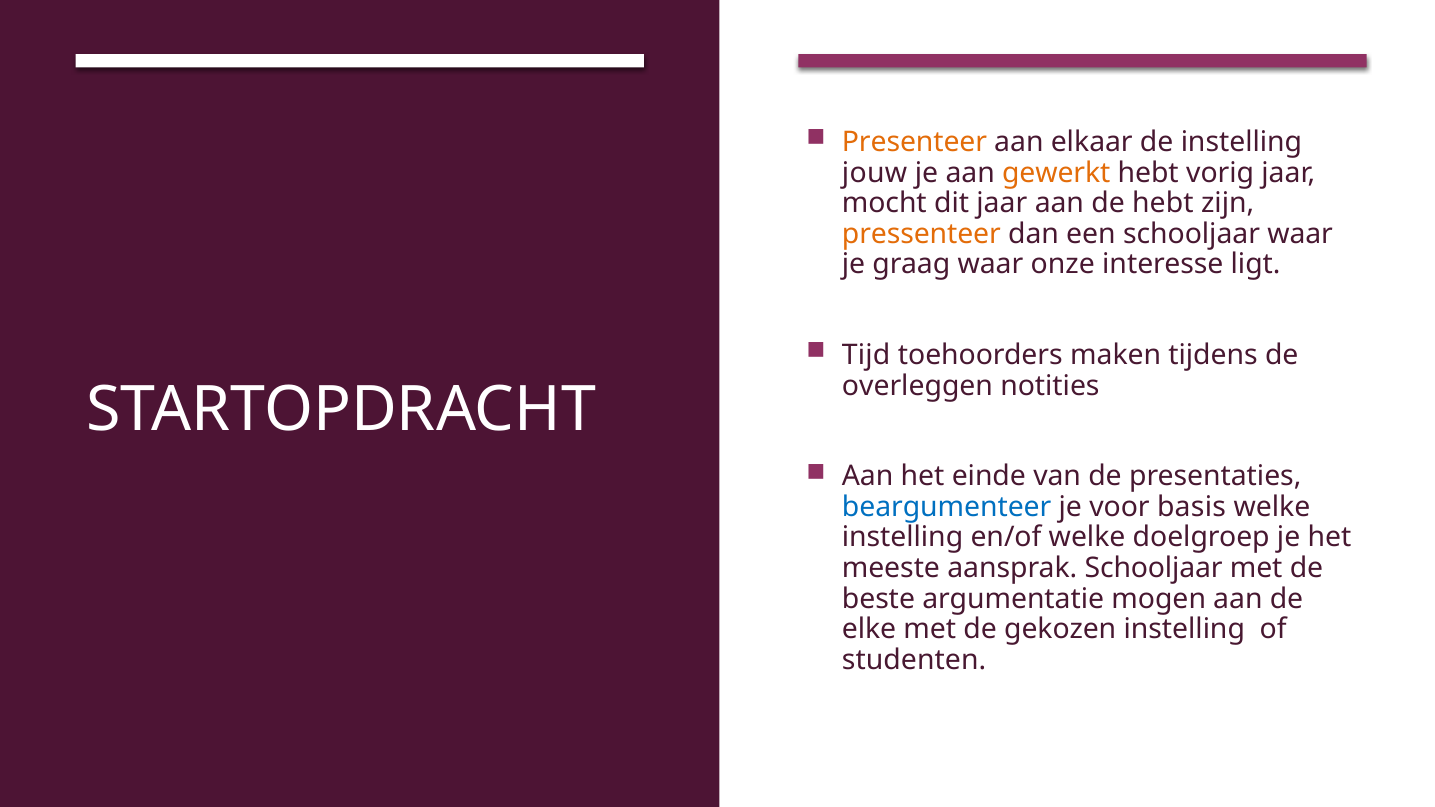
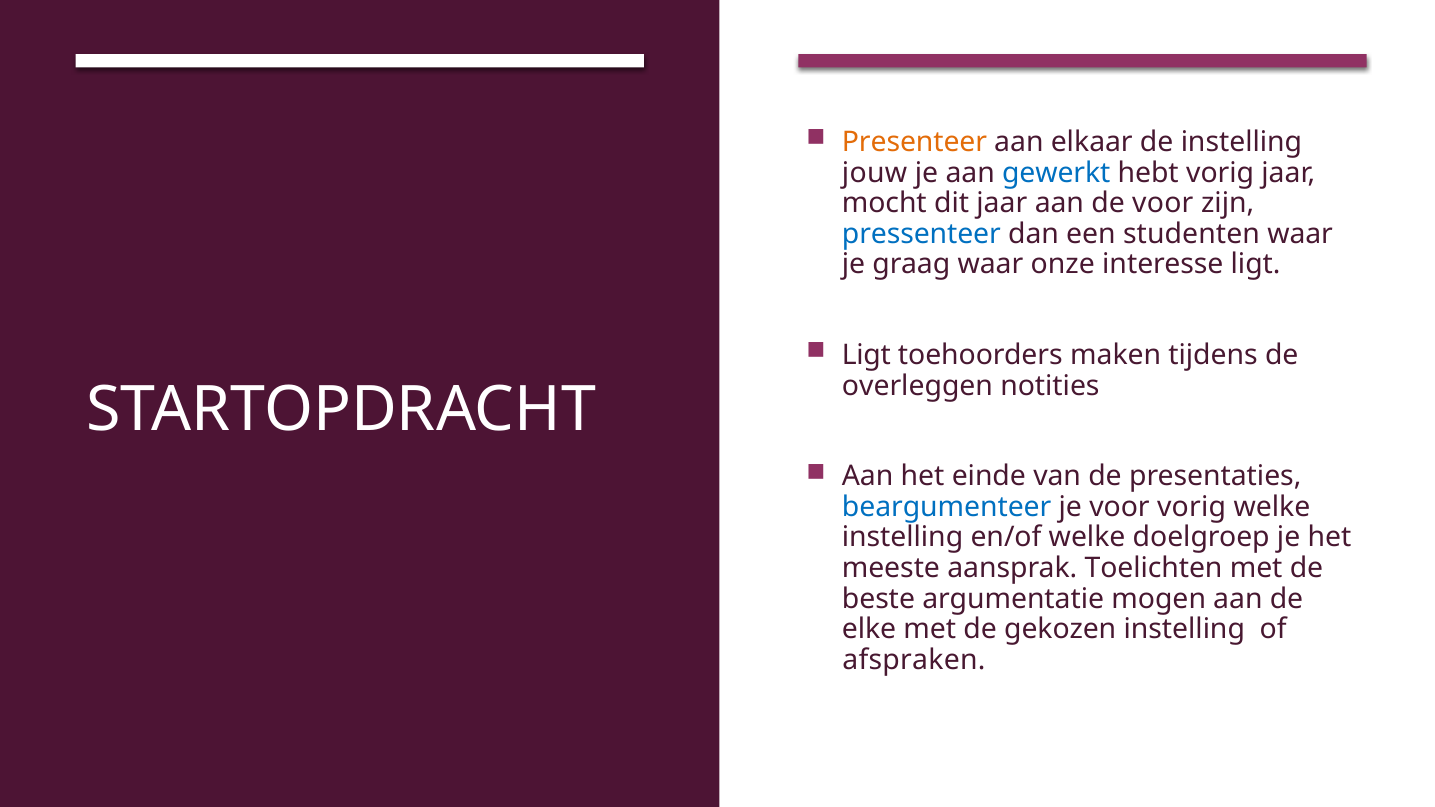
gewerkt colour: orange -> blue
de hebt: hebt -> voor
pressenteer colour: orange -> blue
een schooljaar: schooljaar -> studenten
Tijd at (866, 355): Tijd -> Ligt
voor basis: basis -> vorig
aansprak Schooljaar: Schooljaar -> Toelichten
studenten: studenten -> afspraken
